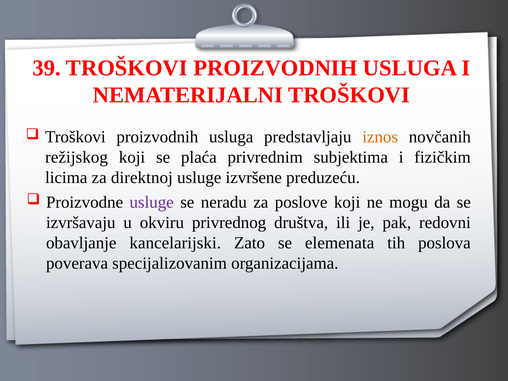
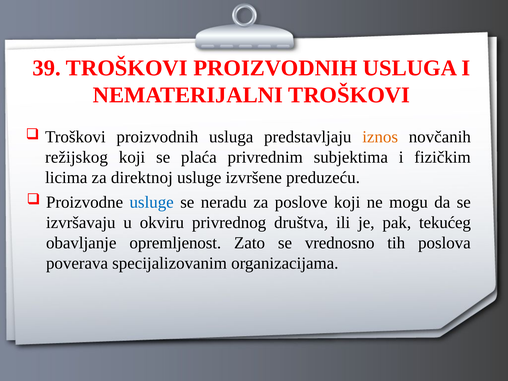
usluge at (152, 202) colour: purple -> blue
redovni: redovni -> tekućeg
kancelarijski: kancelarijski -> opremljenost
elemenata: elemenata -> vrednosno
